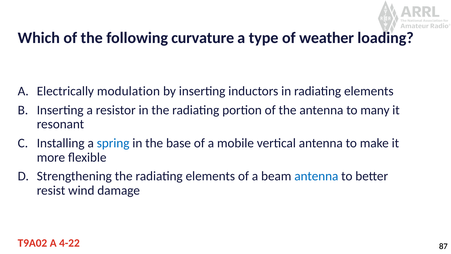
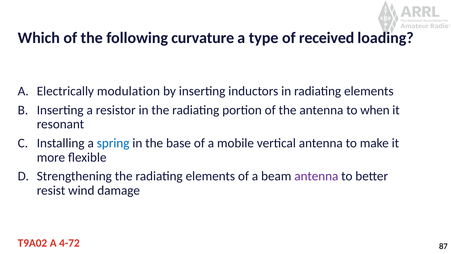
weather: weather -> received
many: many -> when
antenna at (316, 176) colour: blue -> purple
4-22: 4-22 -> 4-72
